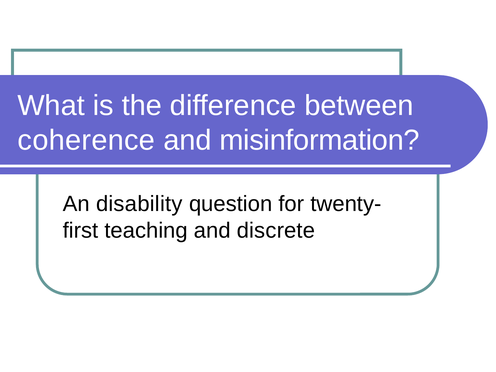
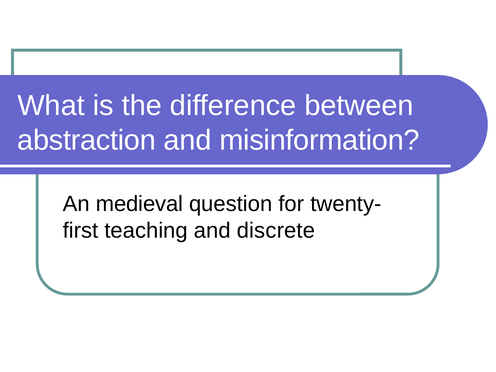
coherence: coherence -> abstraction
disability: disability -> medieval
